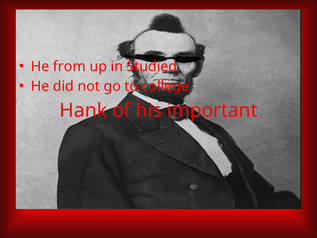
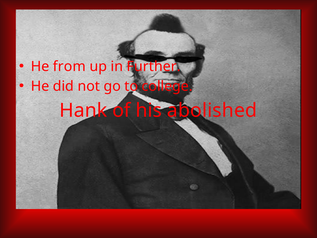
Studied: Studied -> Further
important: important -> abolished
